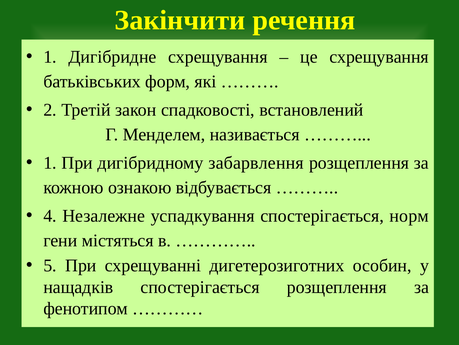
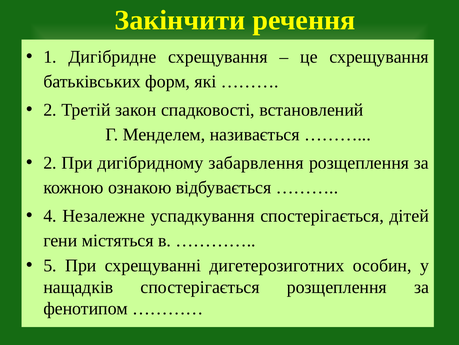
1 at (50, 163): 1 -> 2
норм: норм -> дітей
